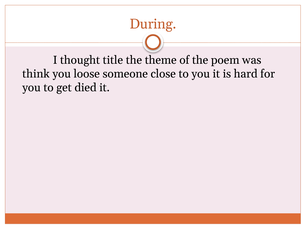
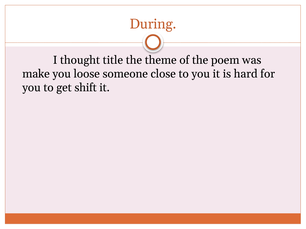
think: think -> make
died: died -> shift
